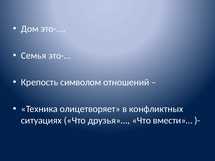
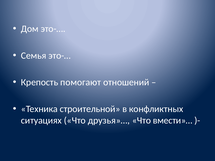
символом: символом -> помогают
олицетворяет: олицетворяет -> строительной
